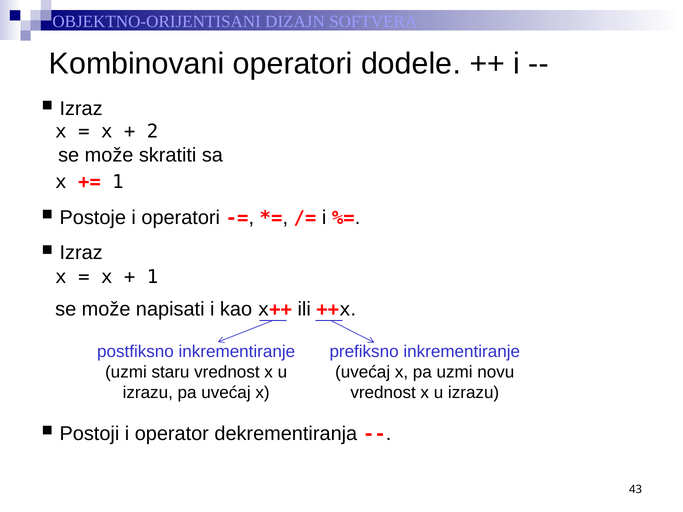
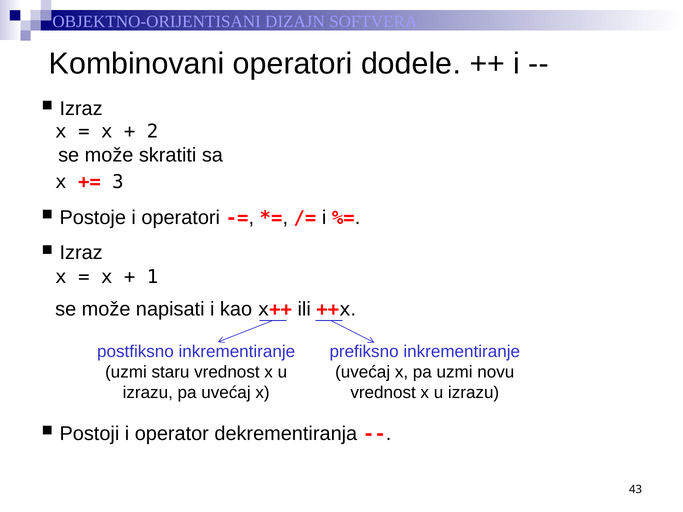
1 at (118, 182): 1 -> 3
